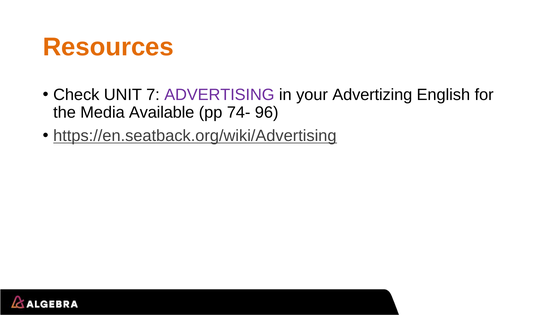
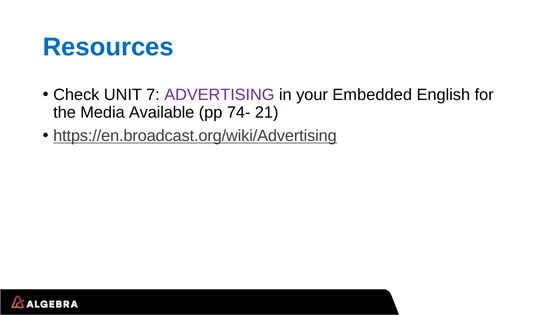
Resources colour: orange -> blue
Advertizing: Advertizing -> Embedded
96: 96 -> 21
https://en.seatback.org/wiki/Advertising: https://en.seatback.org/wiki/Advertising -> https://en.broadcast.org/wiki/Advertising
